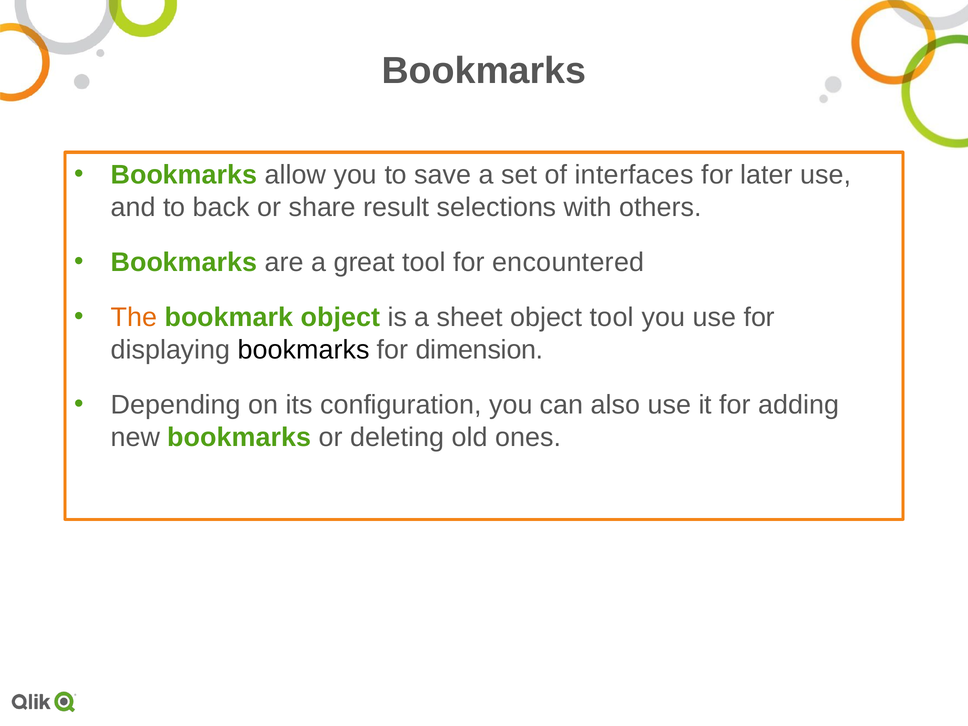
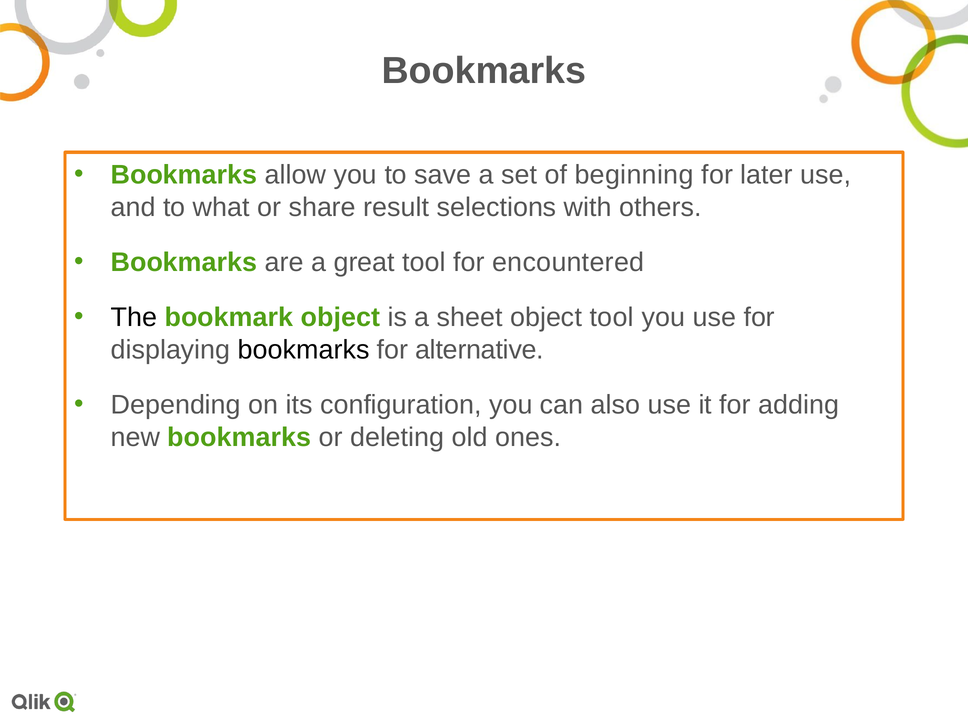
interfaces: interfaces -> beginning
back: back -> what
The colour: orange -> black
dimension: dimension -> alternative
